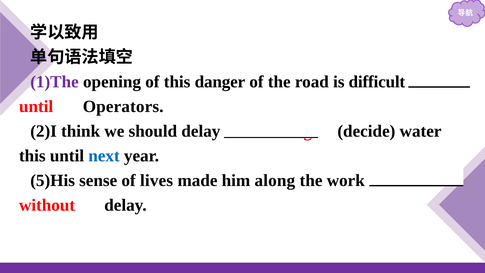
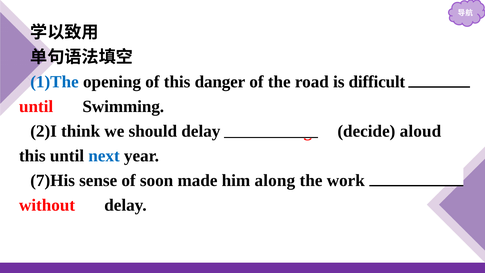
1)The colour: purple -> blue
Operators: Operators -> Swimming
water: water -> aloud
5)His: 5)His -> 7)His
lives: lives -> soon
